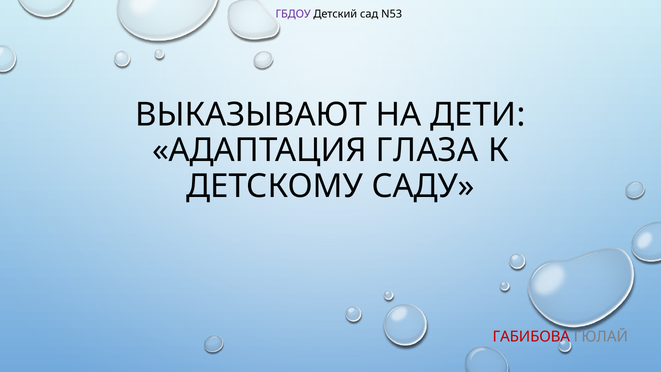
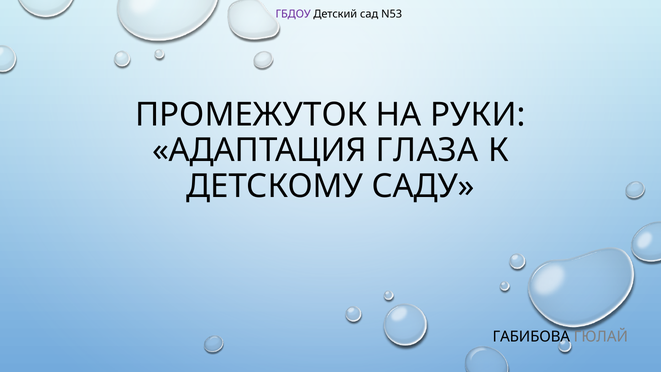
ВЫКАЗЫВАЮТ: ВЫКАЗЫВАЮТ -> ПРОМЕЖУТОК
ДЕТИ: ДЕТИ -> РУКИ
ГАБИБОВА colour: red -> black
